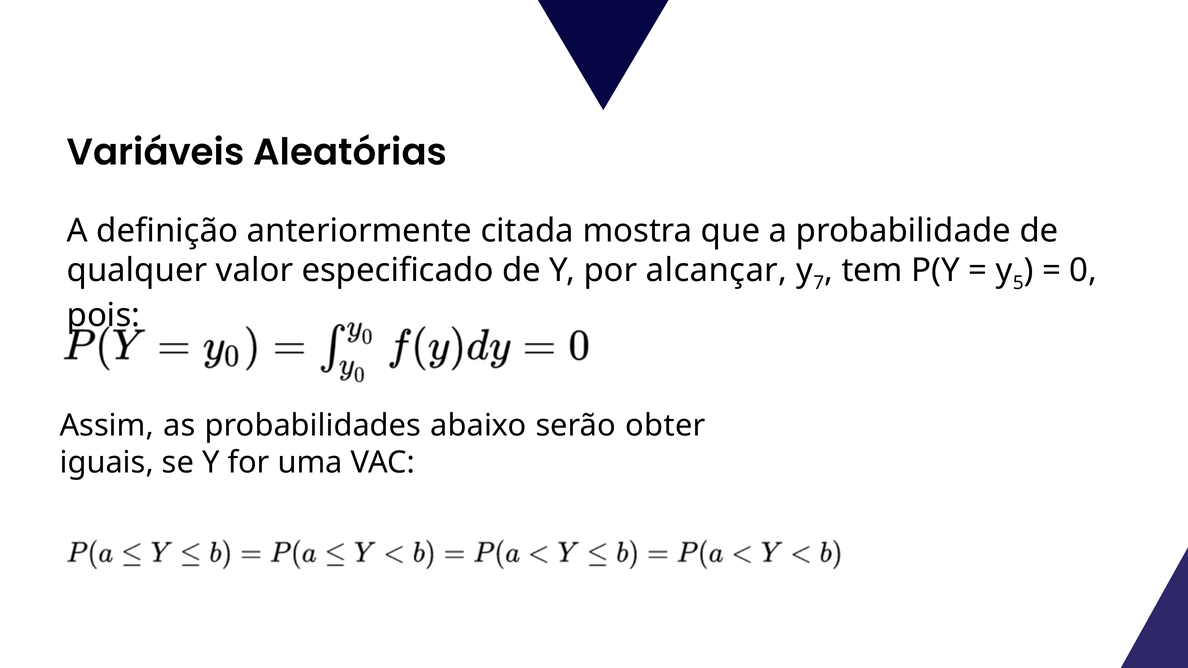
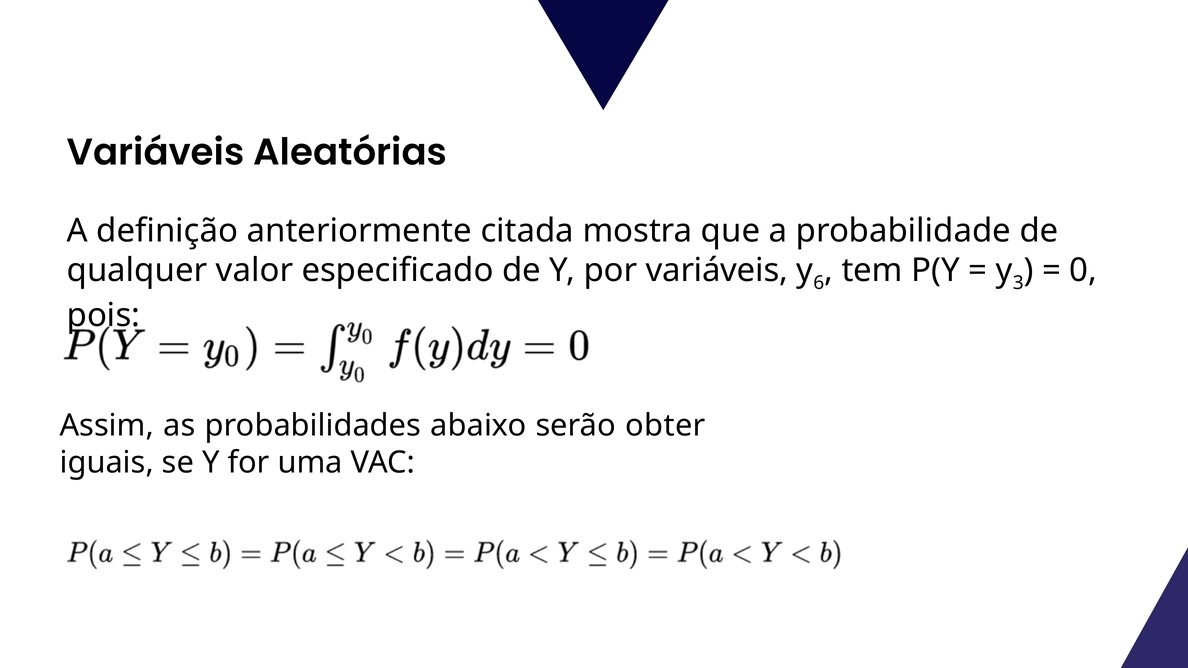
por alcançar: alcançar -> variáveis
7: 7 -> 6
5: 5 -> 3
